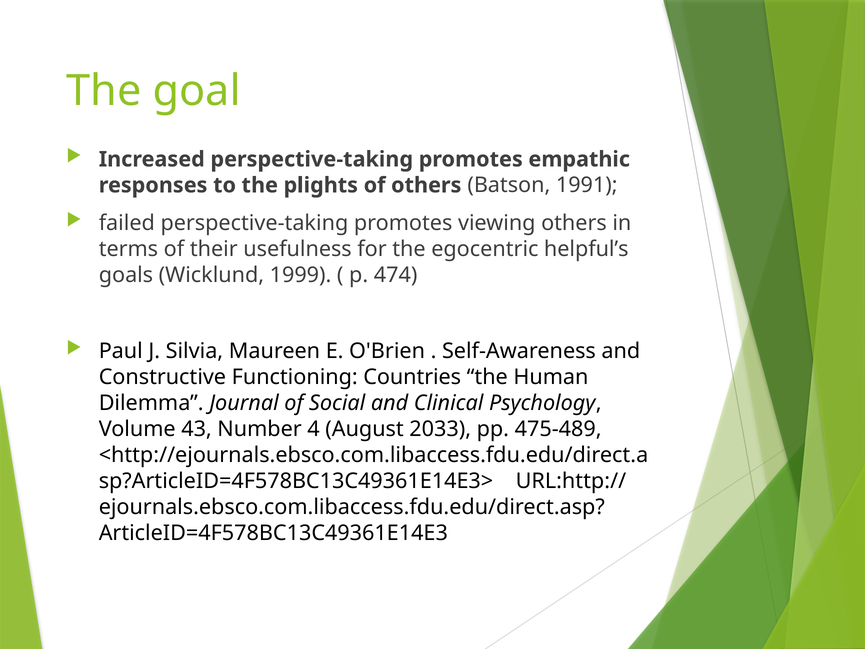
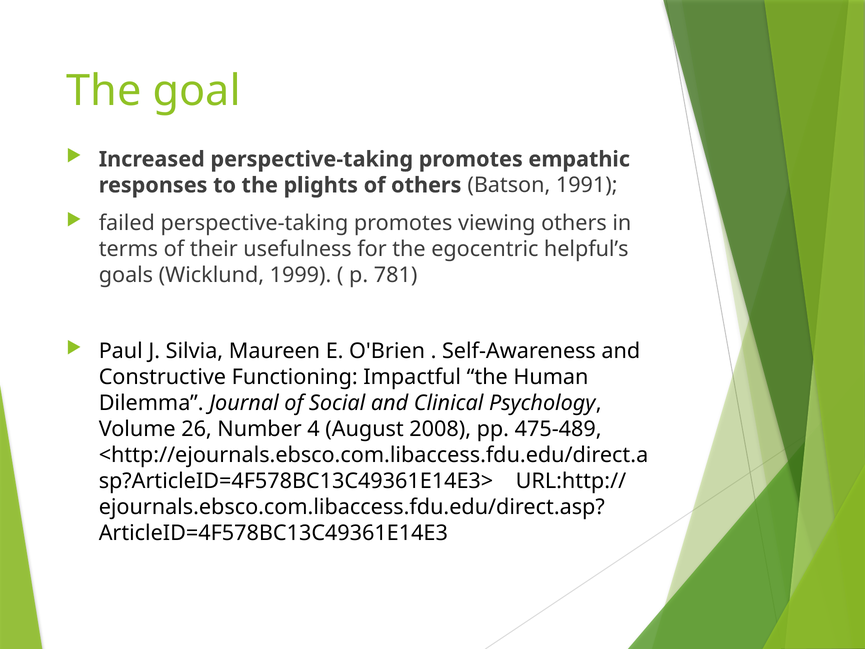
474: 474 -> 781
Countries: Countries -> Impactful
43: 43 -> 26
2033: 2033 -> 2008
